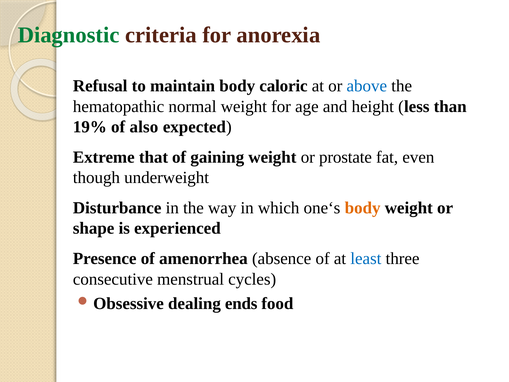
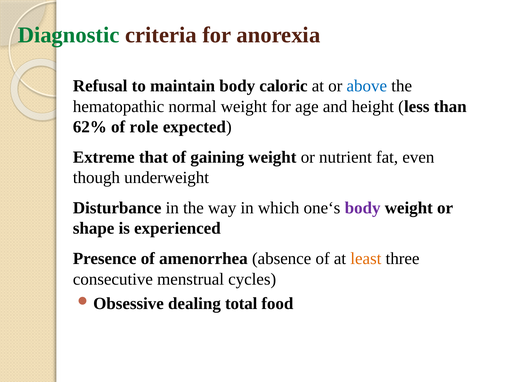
19%: 19% -> 62%
also: also -> role
prostate: prostate -> nutrient
body at (363, 208) colour: orange -> purple
least colour: blue -> orange
ends: ends -> total
